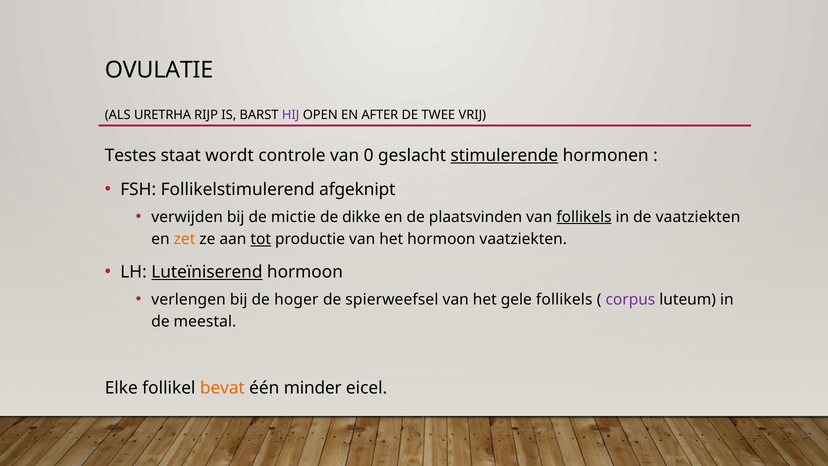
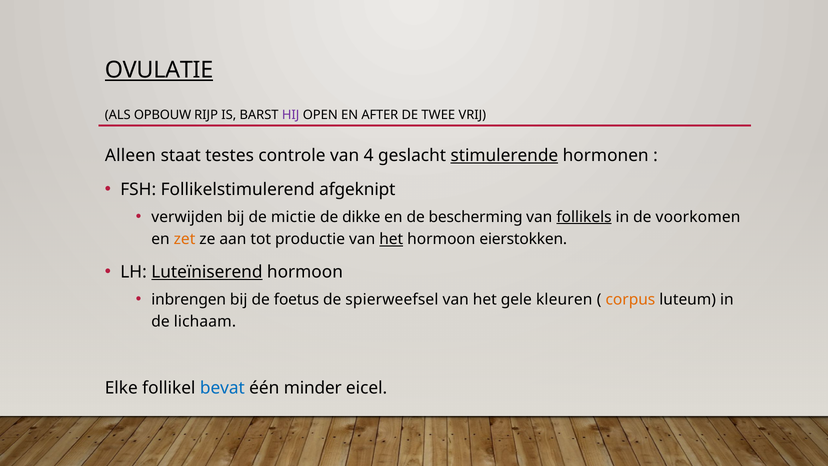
OVULATIE underline: none -> present
URETRHA: URETRHA -> OPBOUW
Testes: Testes -> Alleen
wordt: wordt -> testes
0: 0 -> 4
plaatsvinden: plaatsvinden -> bescherming
de vaatziekten: vaatziekten -> voorkomen
tot underline: present -> none
het at (391, 239) underline: none -> present
hormoon vaatziekten: vaatziekten -> eierstokken
verlengen: verlengen -> inbrengen
hoger: hoger -> foetus
gele follikels: follikels -> kleuren
corpus colour: purple -> orange
meestal: meestal -> lichaam
bevat colour: orange -> blue
